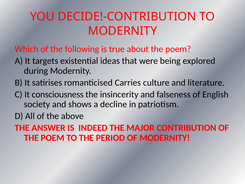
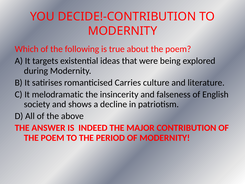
consciousness: consciousness -> melodramatic
